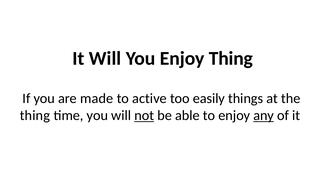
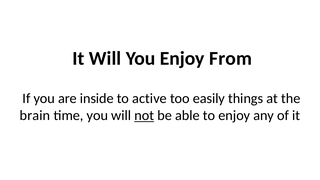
Enjoy Thing: Thing -> From
made: made -> inside
thing at (35, 116): thing -> brain
any underline: present -> none
